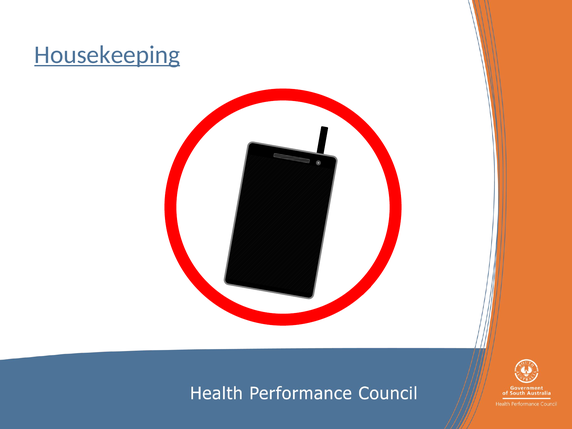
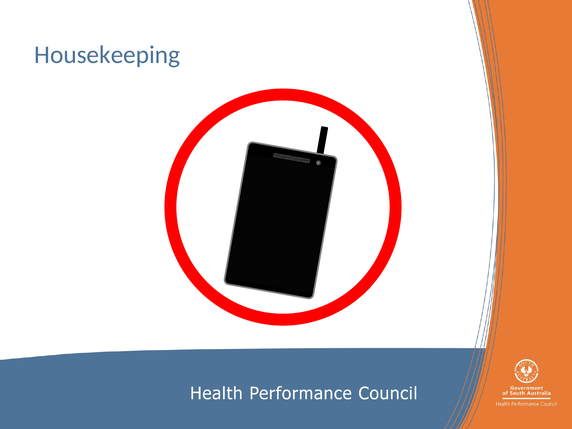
Housekeeping underline: present -> none
